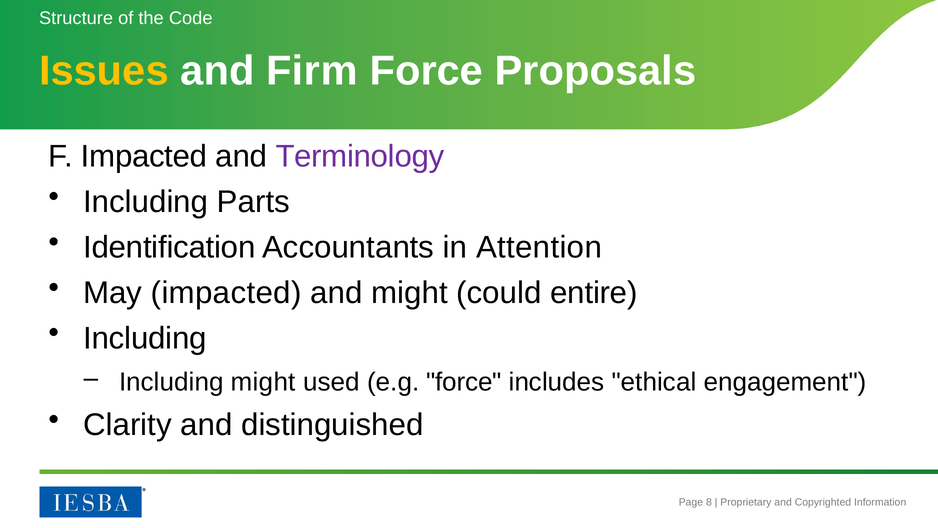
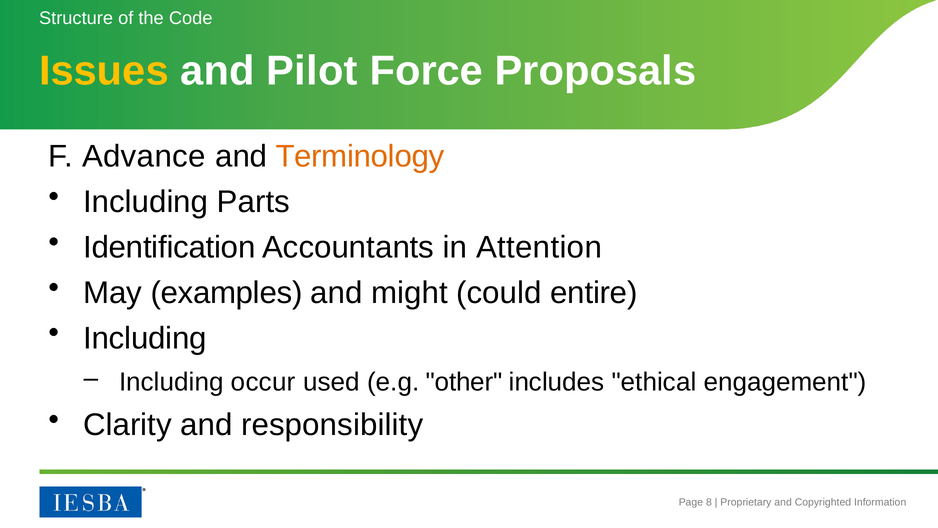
Firm: Firm -> Pilot
F Impacted: Impacted -> Advance
Terminology colour: purple -> orange
May impacted: impacted -> examples
Including might: might -> occur
e.g force: force -> other
distinguished: distinguished -> responsibility
